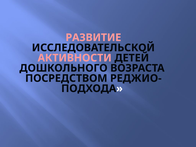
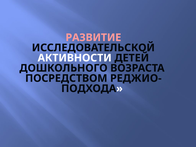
АКТИВНОСТИ colour: pink -> white
